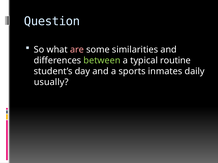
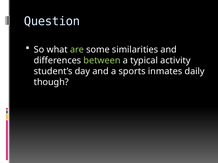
are colour: pink -> light green
routine: routine -> activity
usually: usually -> though
